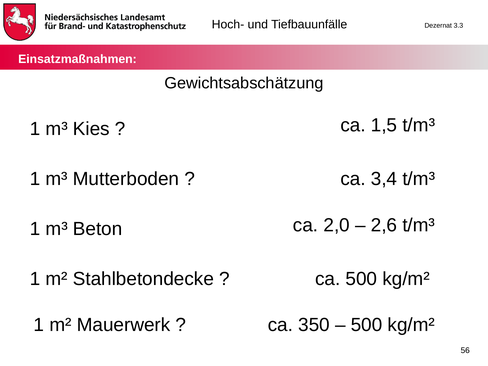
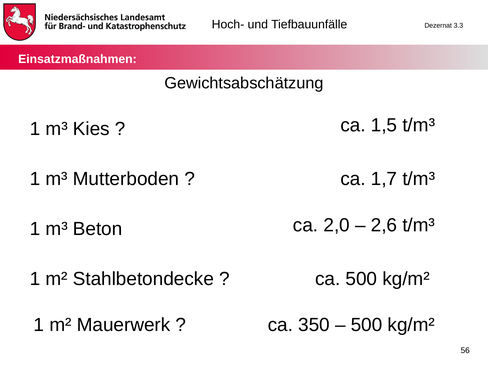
3,4: 3,4 -> 1,7
